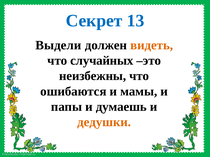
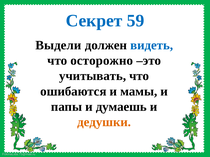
13: 13 -> 59
видеть colour: orange -> blue
случайных: случайных -> осторожно
неизбежны: неизбежны -> учитывать
